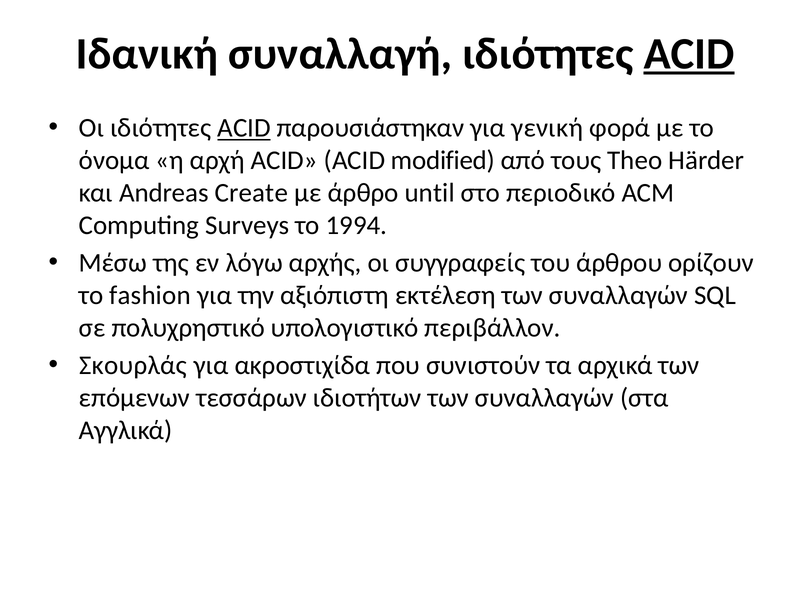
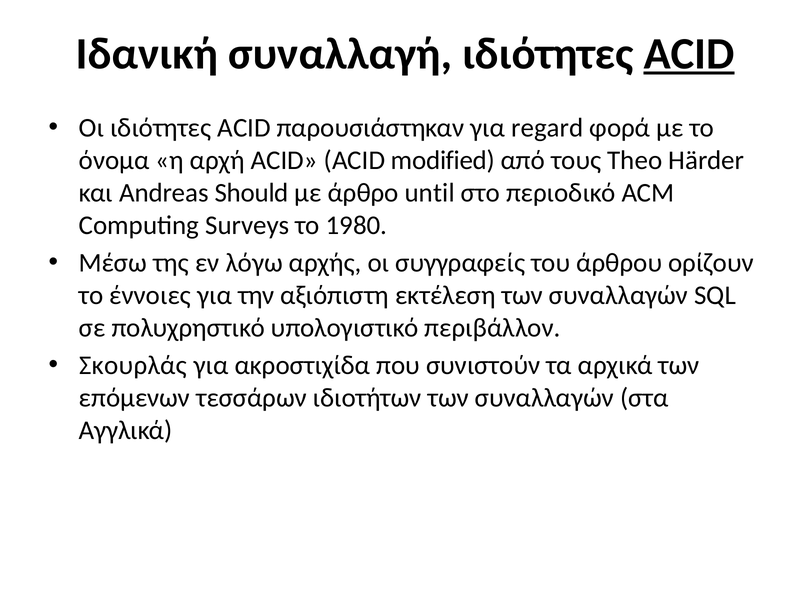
ACID at (244, 128) underline: present -> none
γενική: γενική -> regard
Create: Create -> Should
1994: 1994 -> 1980
fashion: fashion -> έννοιες
